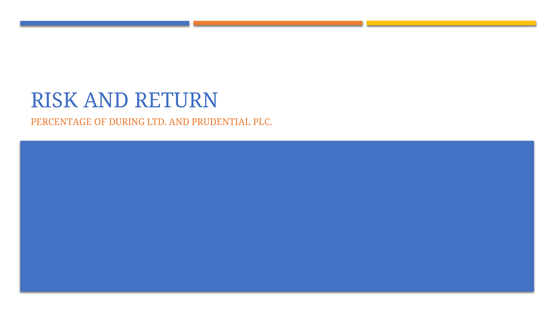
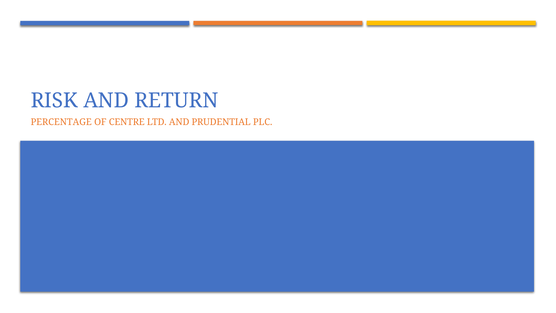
DURING: DURING -> CENTRE
